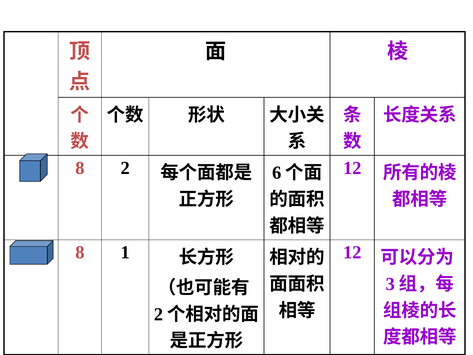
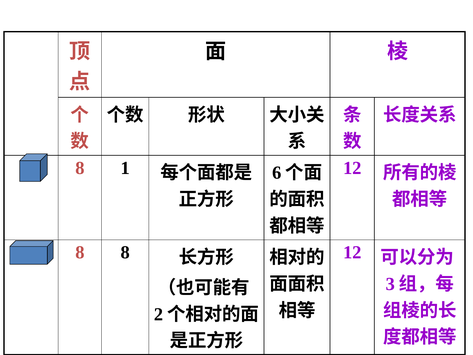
8 2: 2 -> 1
8 1: 1 -> 8
